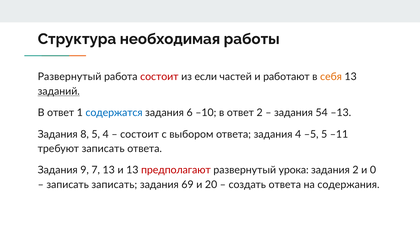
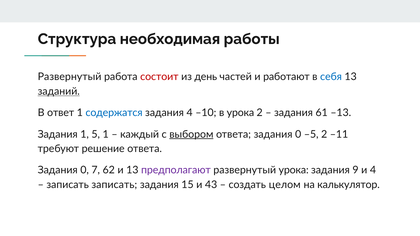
если: если -> день
себя colour: orange -> blue
задания 6: 6 -> 4
–10 в ответ: ответ -> урока
54: 54 -> 61
Задания 8: 8 -> 1
5 4: 4 -> 1
состоит at (140, 134): состоит -> каждый
выбором underline: none -> present
4 at (298, 134): 4 -> 0
–5 5: 5 -> 2
требуют записать: записать -> решение
9 at (85, 170): 9 -> 0
7 13: 13 -> 62
предполагают colour: red -> purple
задания 2: 2 -> 9
и 0: 0 -> 4
69: 69 -> 15
20: 20 -> 43
создать ответа: ответа -> целом
содержания: содержания -> калькулятор
